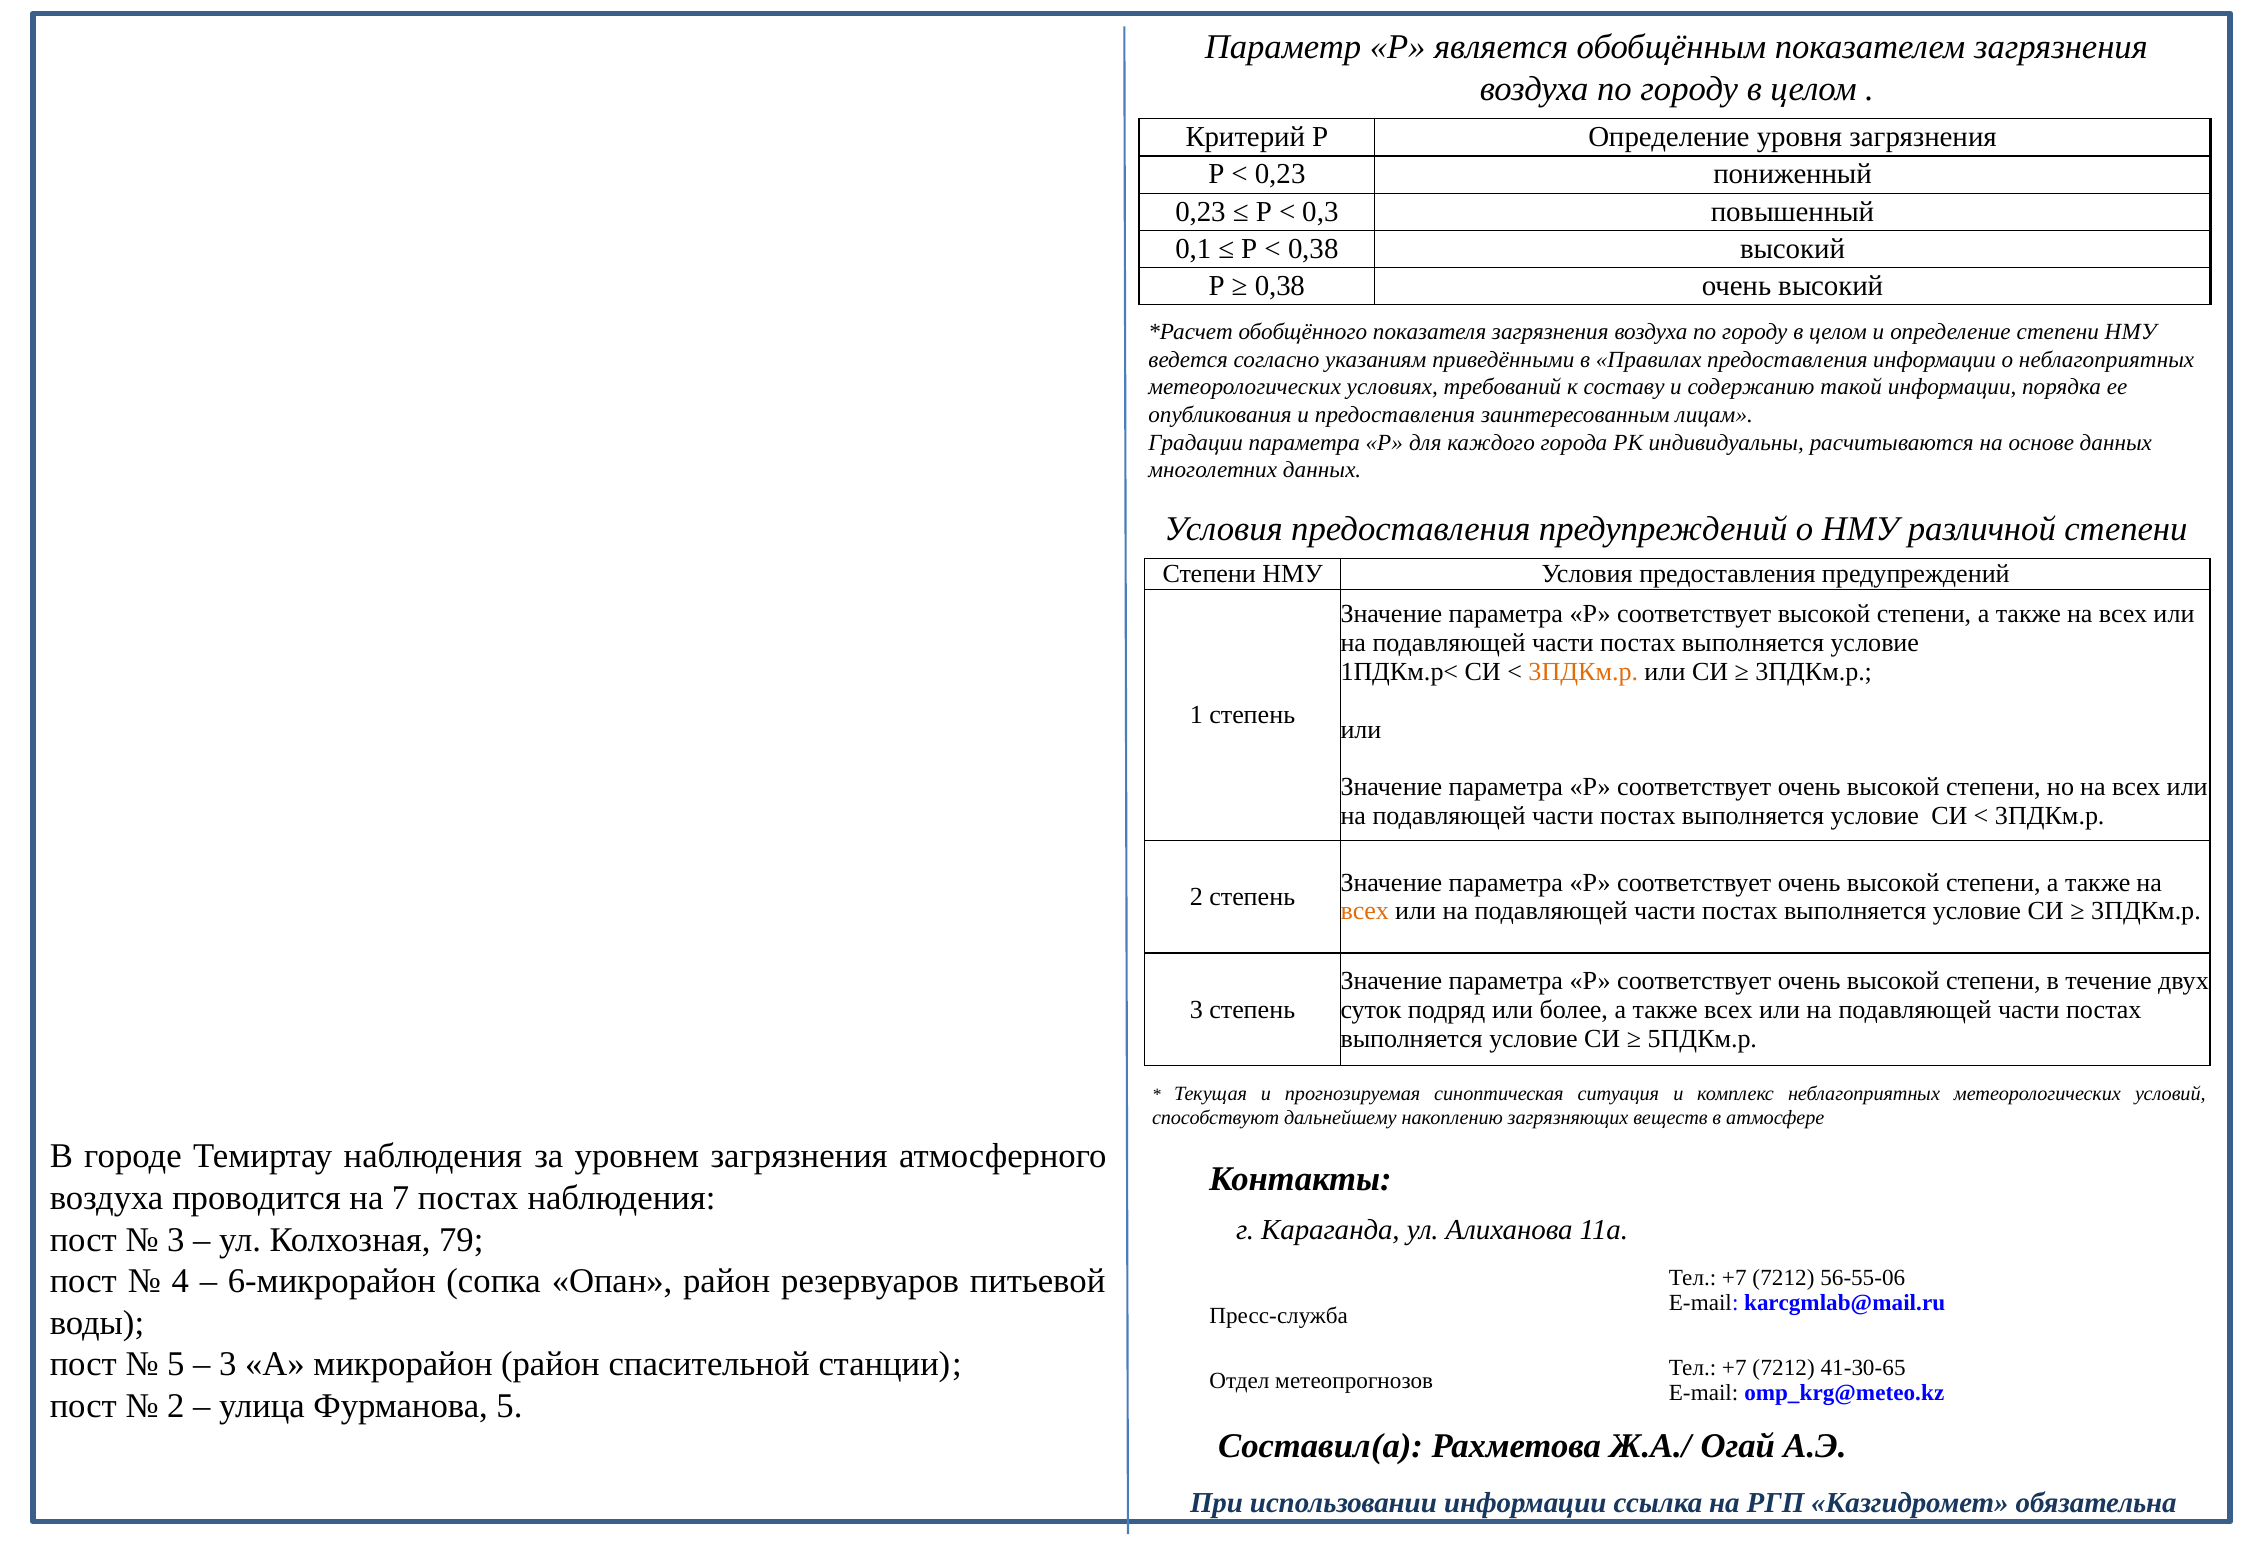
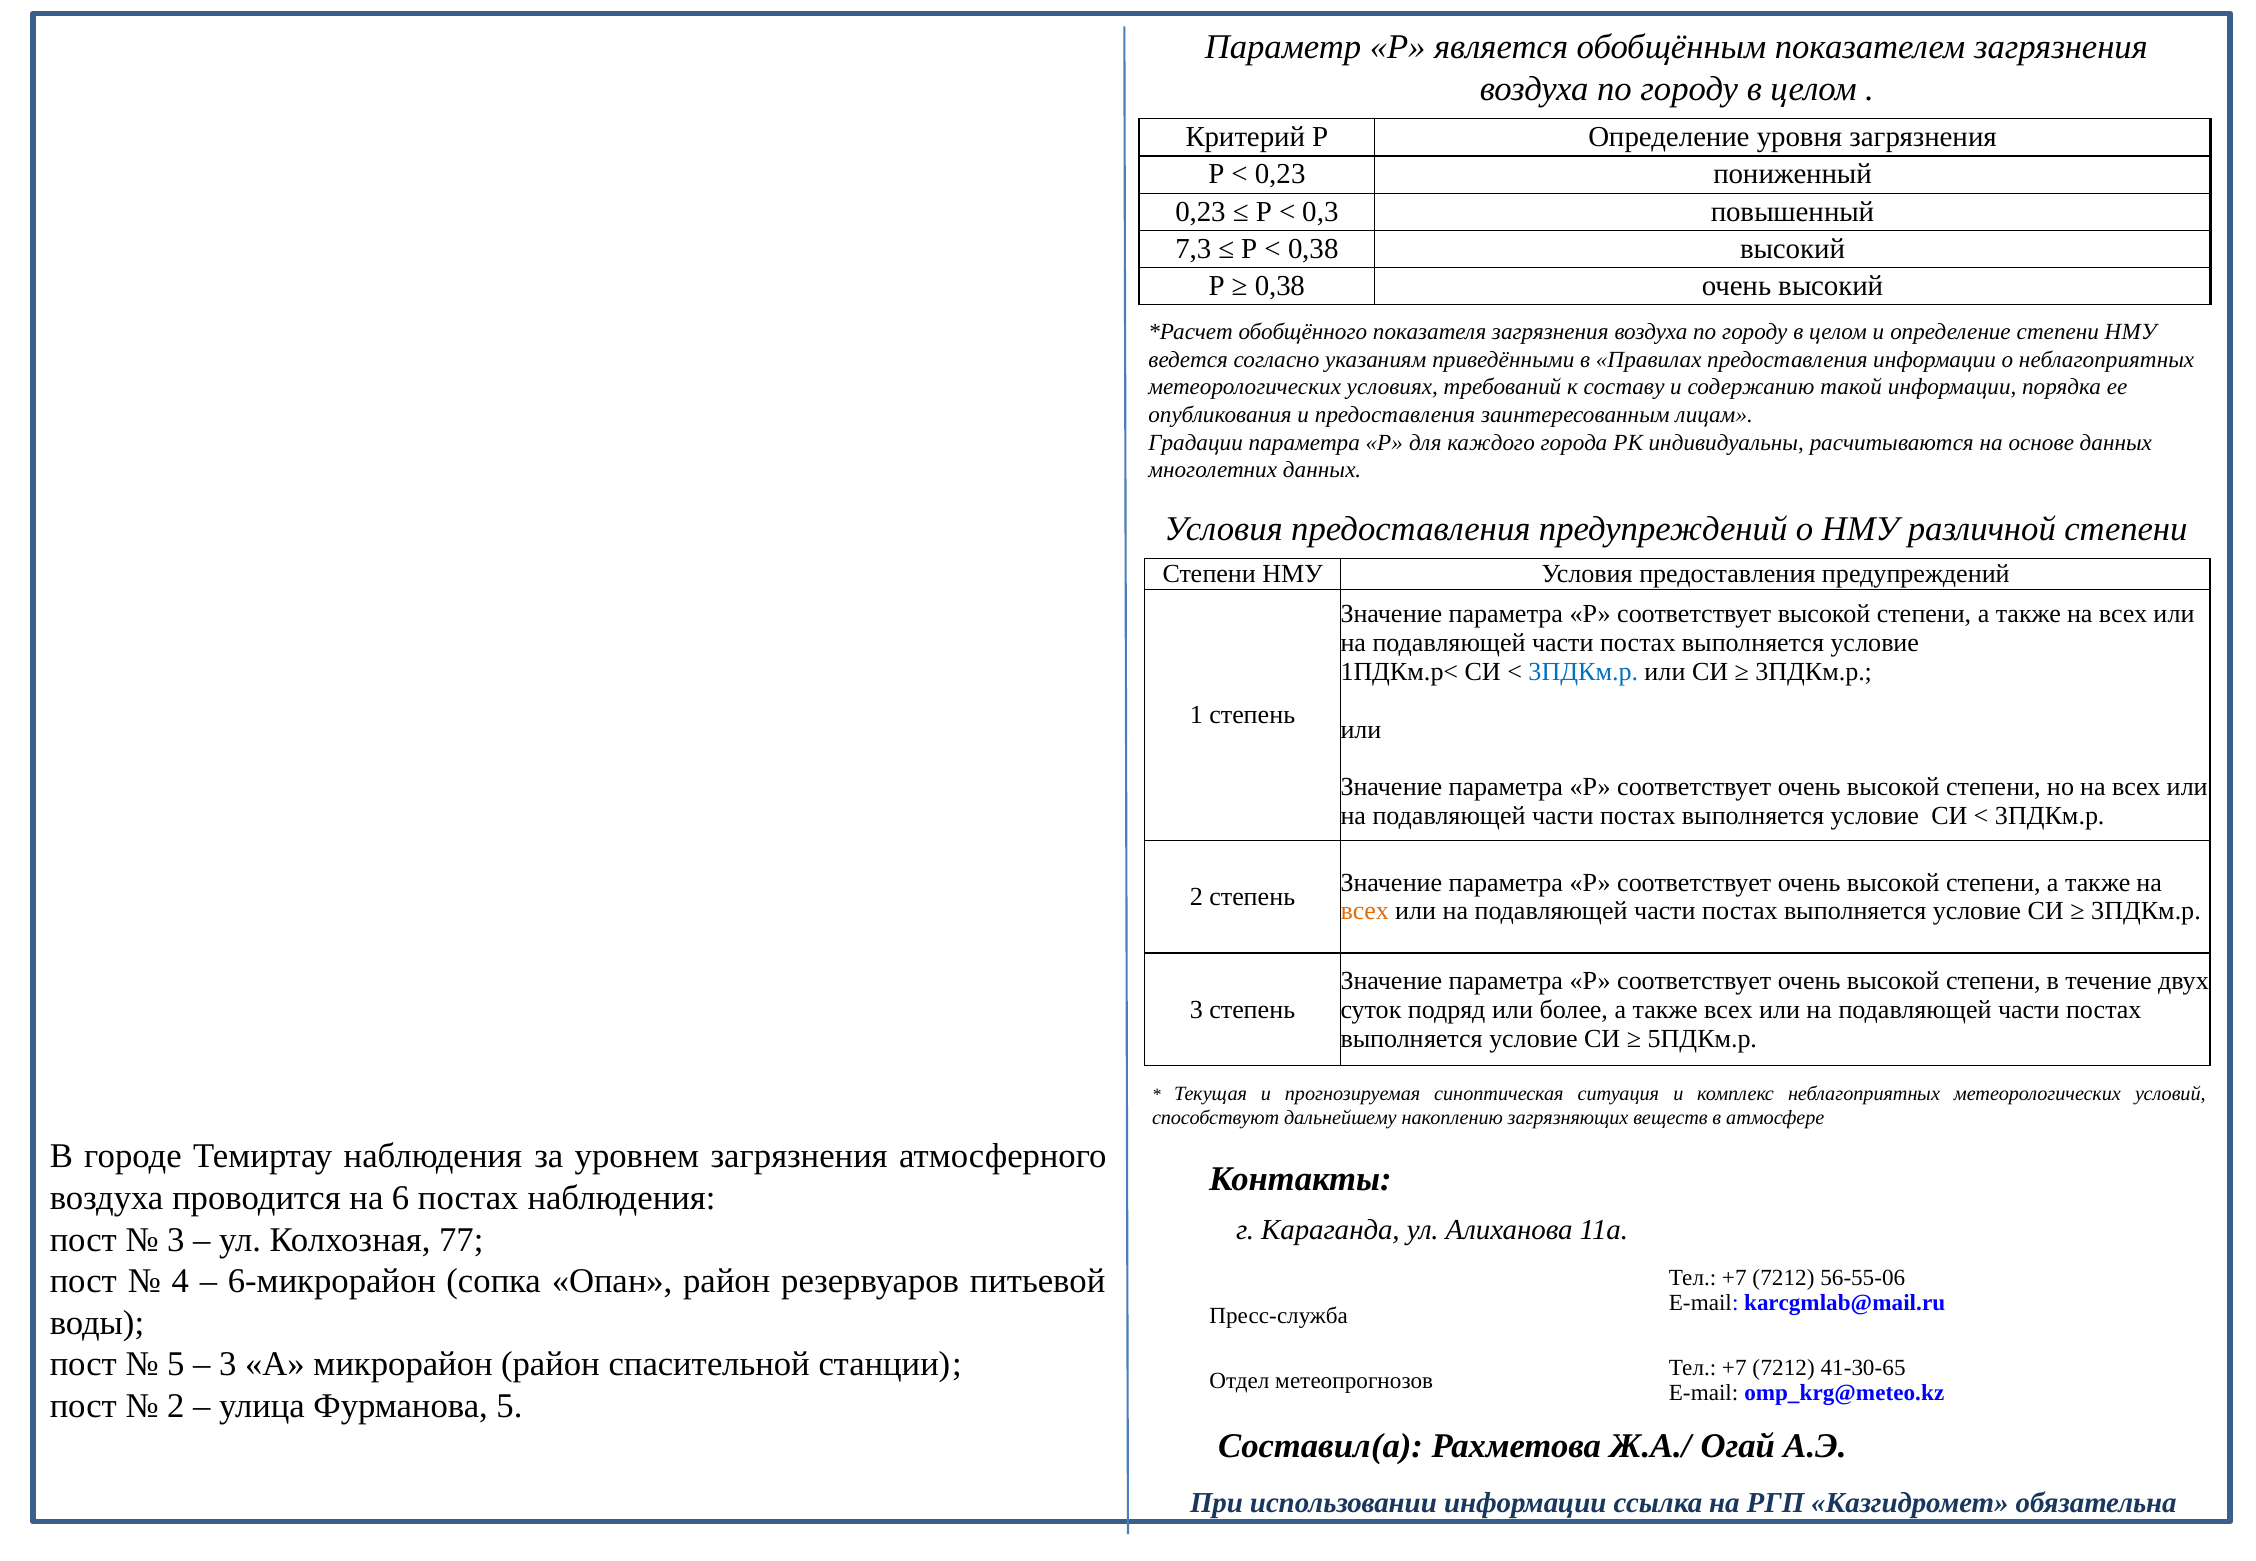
0,1: 0,1 -> 7,3
3ПДКм.р at (1583, 672) colour: orange -> blue
7: 7 -> 6
79: 79 -> 77
